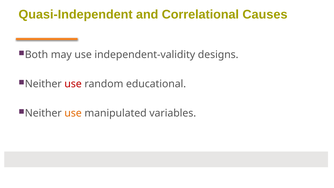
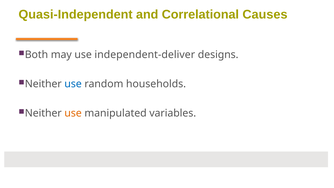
independent-validity: independent-validity -> independent-deliver
use at (73, 84) colour: red -> blue
educational: educational -> households
